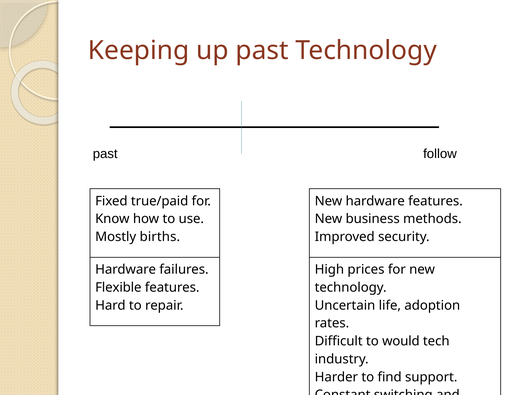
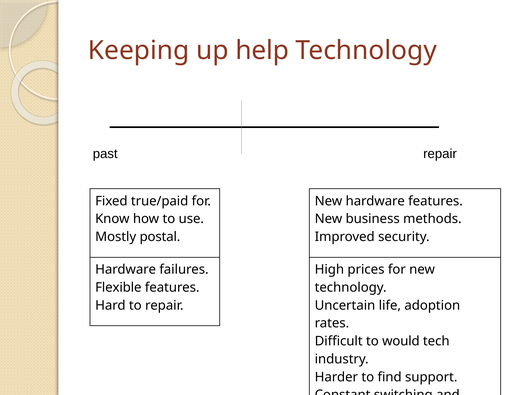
up past: past -> help
follow at (440, 154): follow -> repair
births: births -> postal
